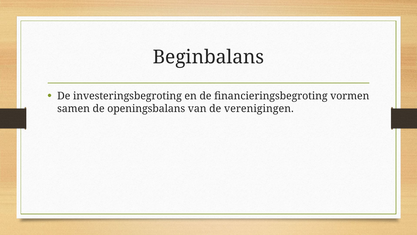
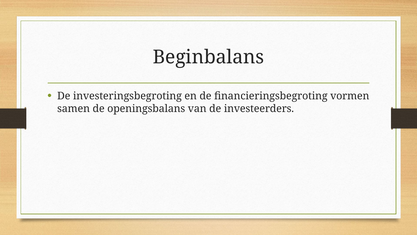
verenigingen: verenigingen -> investeerders
